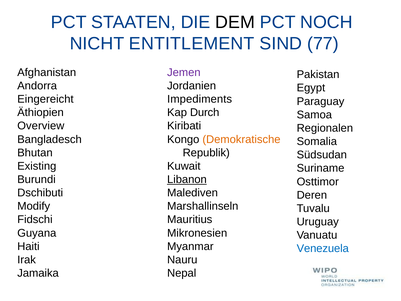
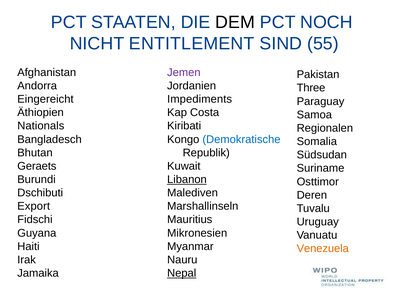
77: 77 -> 55
Egypt: Egypt -> Three
Durch: Durch -> Costa
Overview: Overview -> Nationals
Demokratische colour: orange -> blue
Existing: Existing -> Geraets
Modify: Modify -> Export
Venezuela colour: blue -> orange
Nepal underline: none -> present
